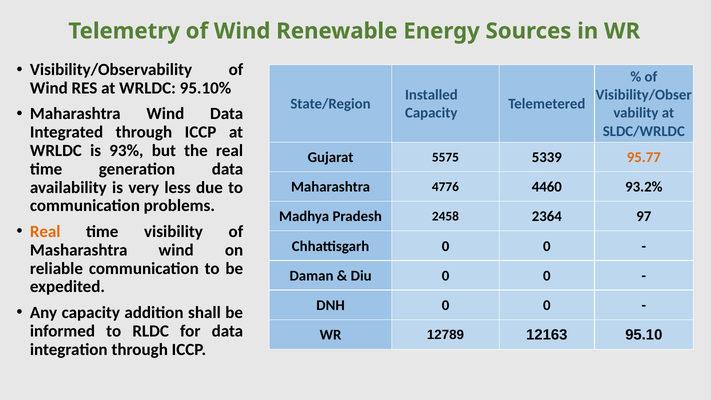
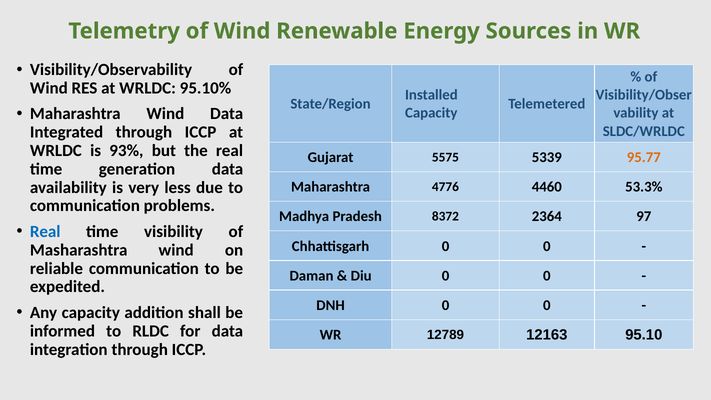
93.2%: 93.2% -> 53.3%
2458: 2458 -> 8372
Real at (45, 232) colour: orange -> blue
